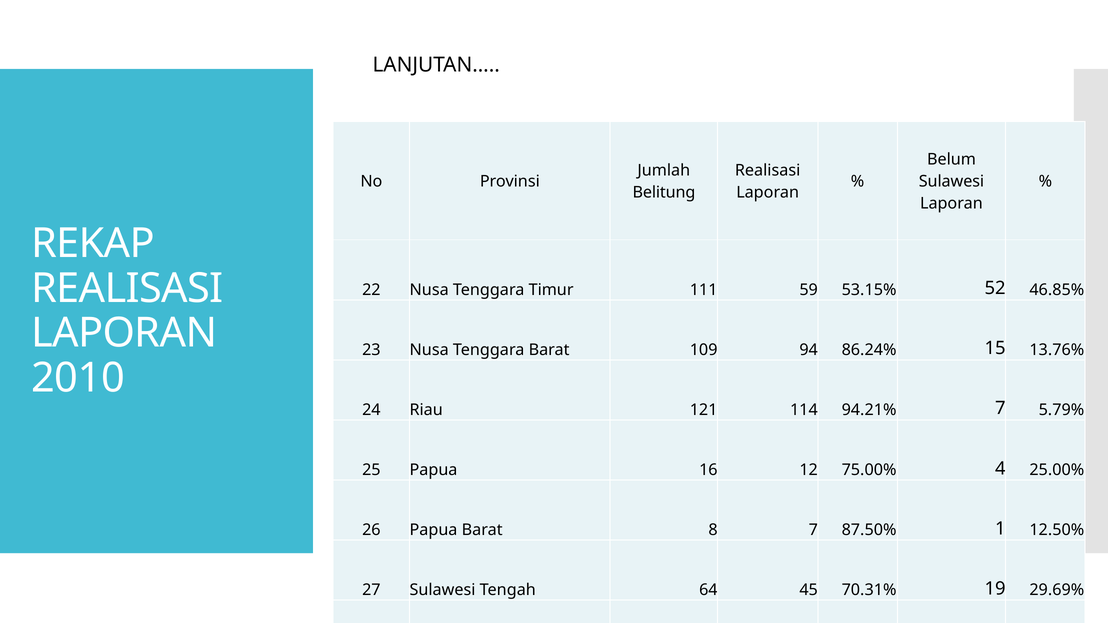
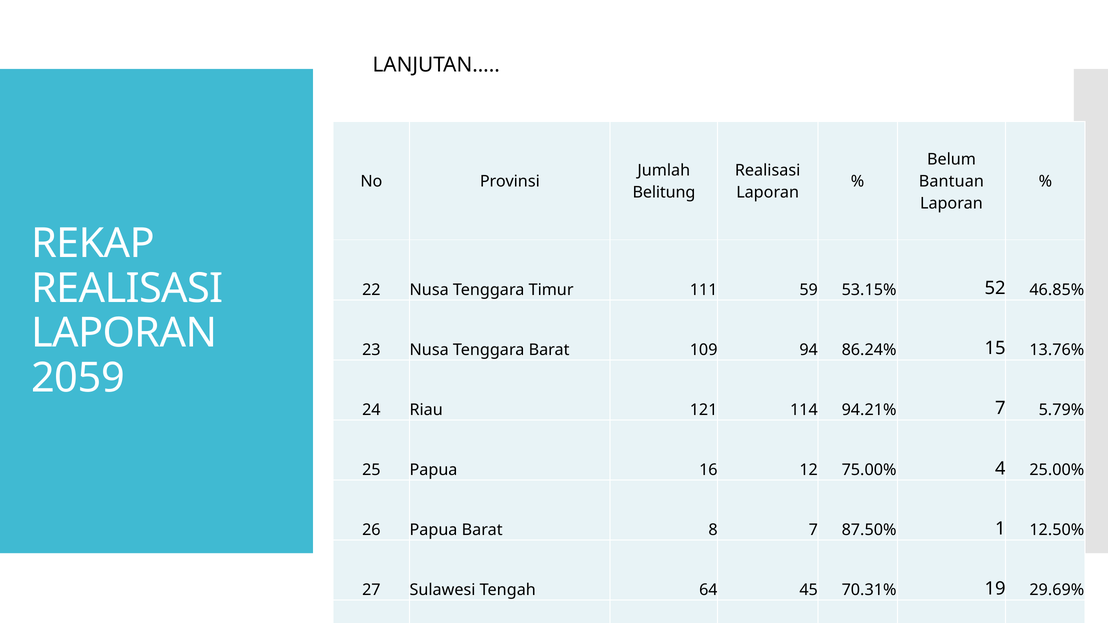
Sulawesi at (951, 182): Sulawesi -> Bantuan
2010: 2010 -> 2059
